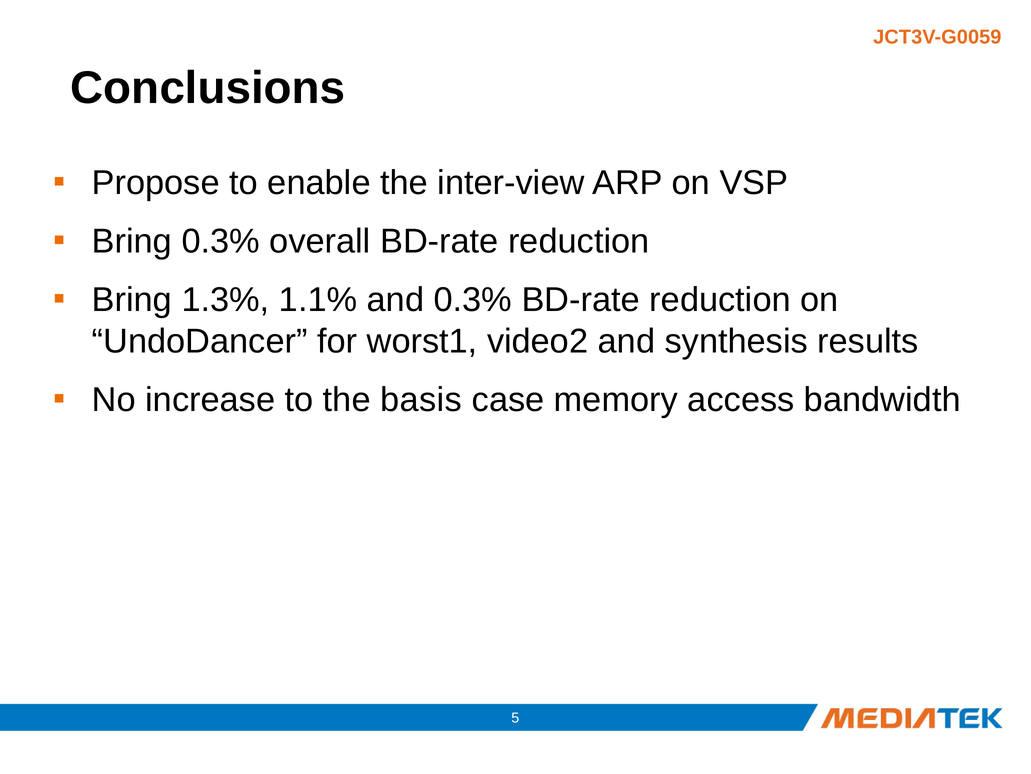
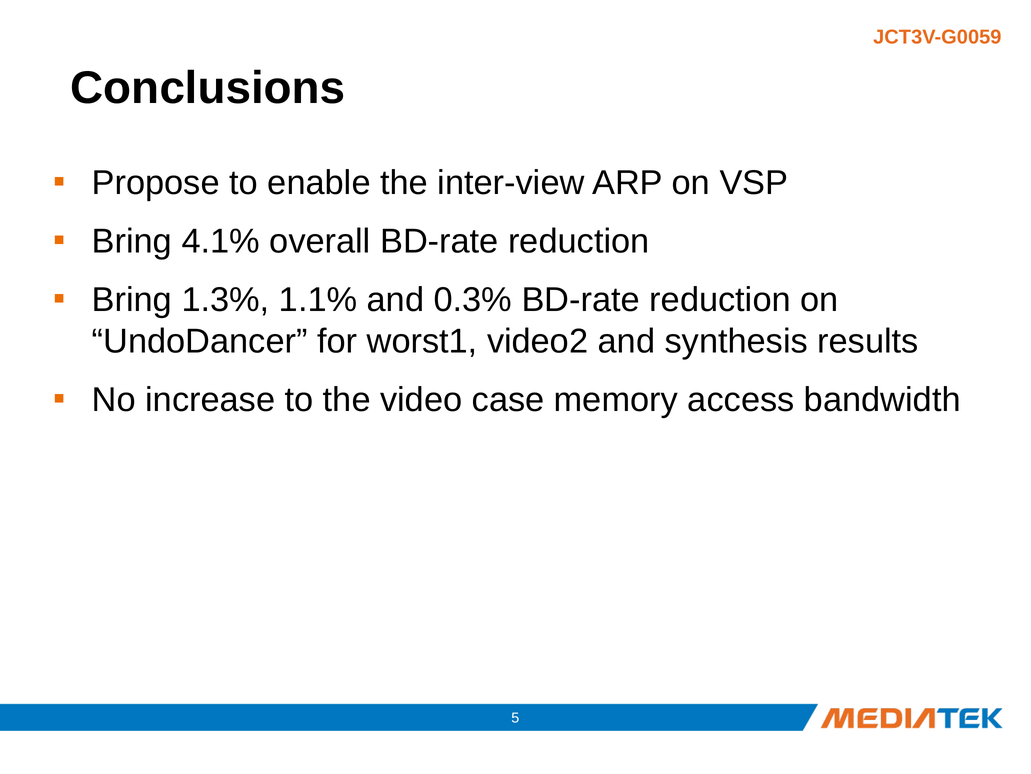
Bring 0.3%: 0.3% -> 4.1%
basis: basis -> video
